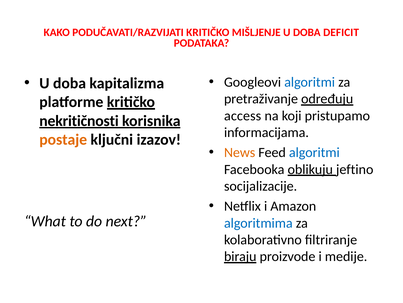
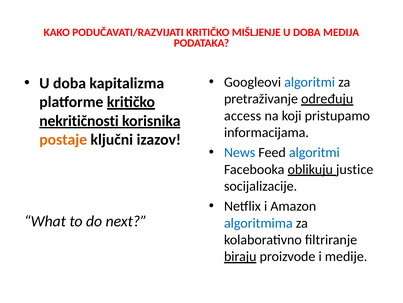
DEFICIT: DEFICIT -> MEDIJA
News colour: orange -> blue
jeftino: jeftino -> justice
